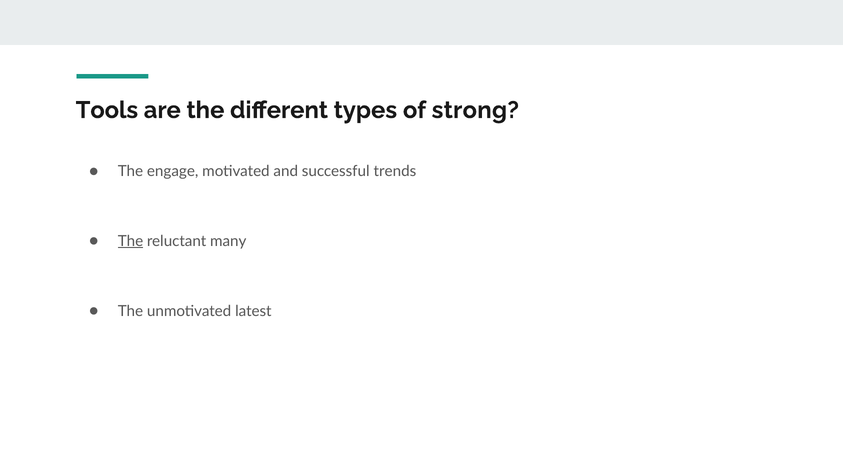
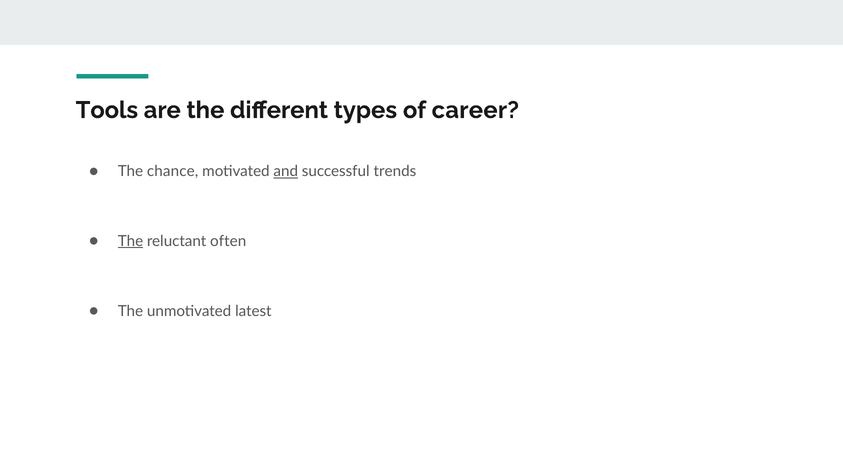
strong: strong -> career
engage: engage -> chance
and underline: none -> present
many: many -> often
